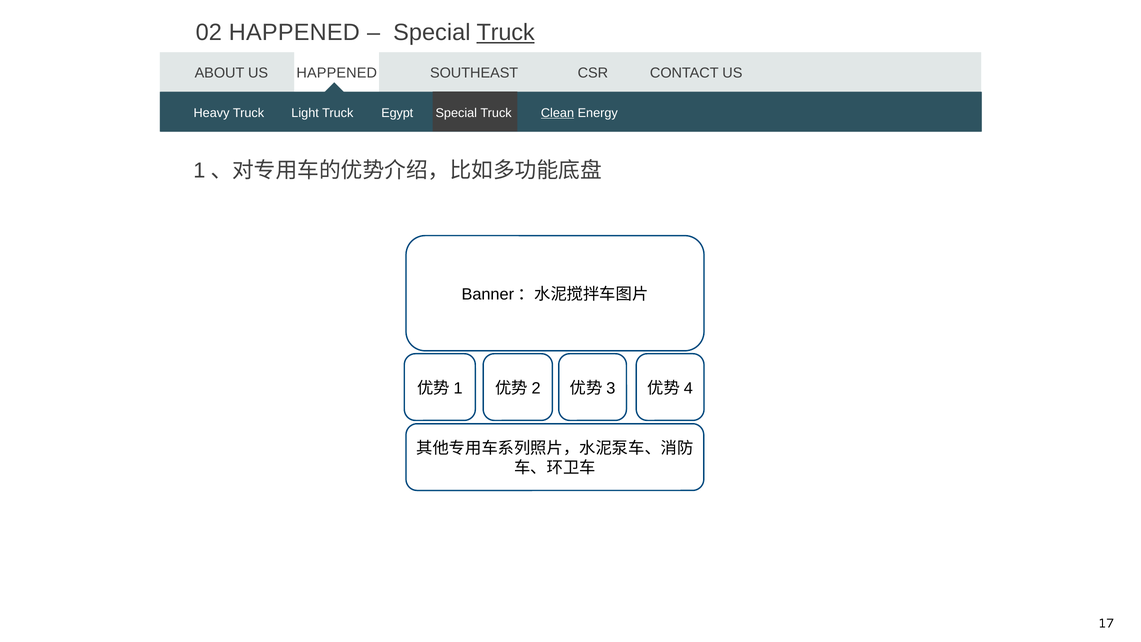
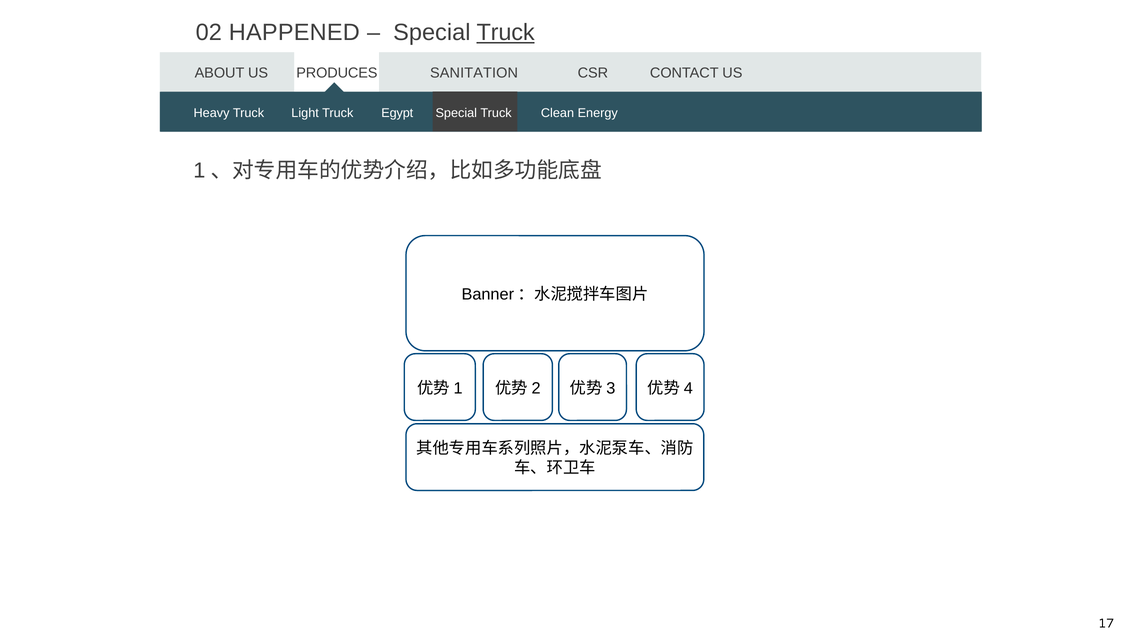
HAPPENED at (337, 73): HAPPENED -> PRODUCES
SOUTHEAST: SOUTHEAST -> SANITATION
Clean at (558, 113) underline: present -> none
